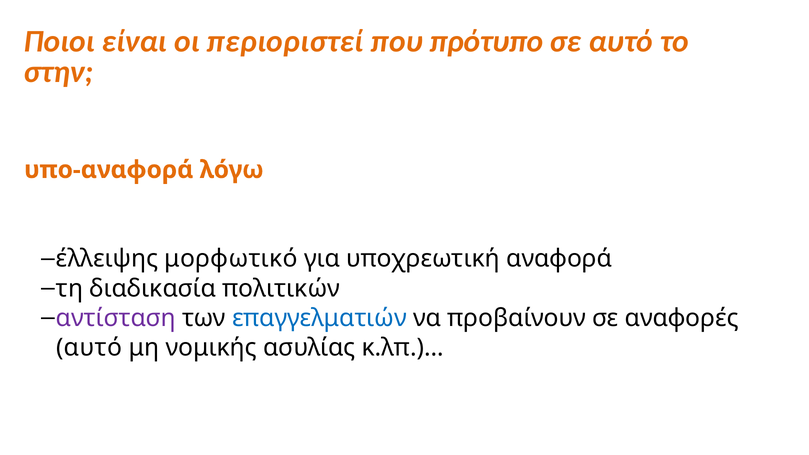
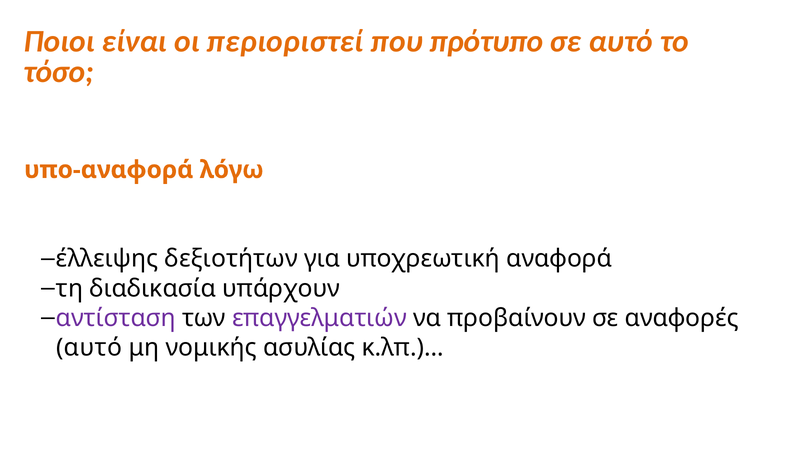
στην: στην -> τόσο
μορφωτικό: μορφωτικό -> δεξιοτήτων
πολιτικών: πολιτικών -> υπάρχουν
επαγγελματιών colour: blue -> purple
